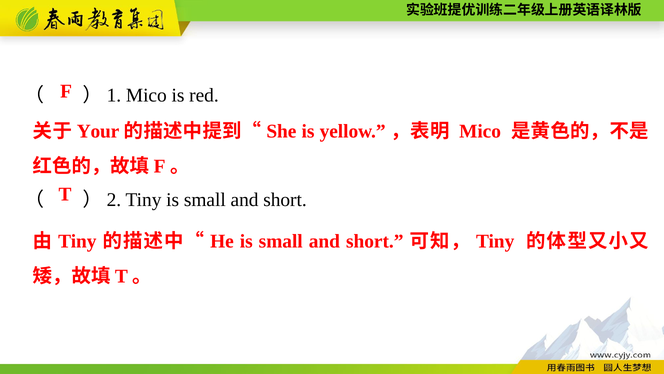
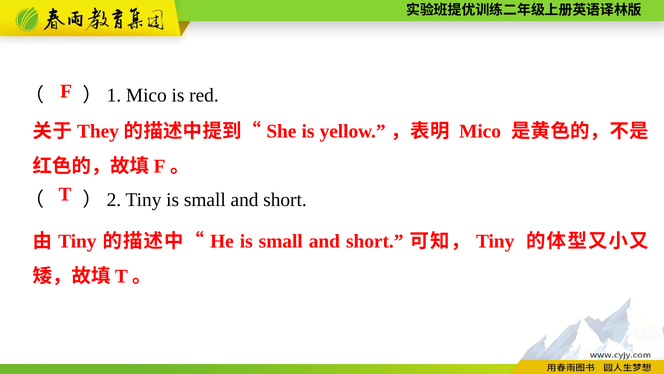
Your: Your -> They
